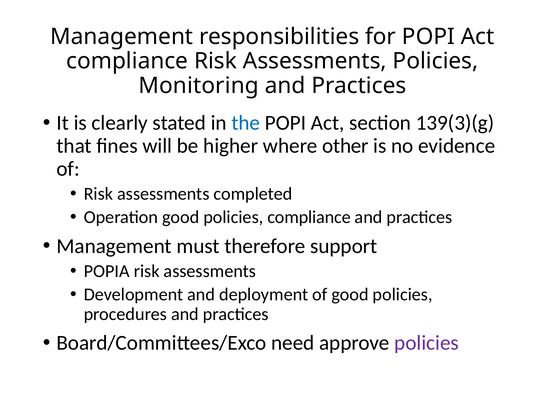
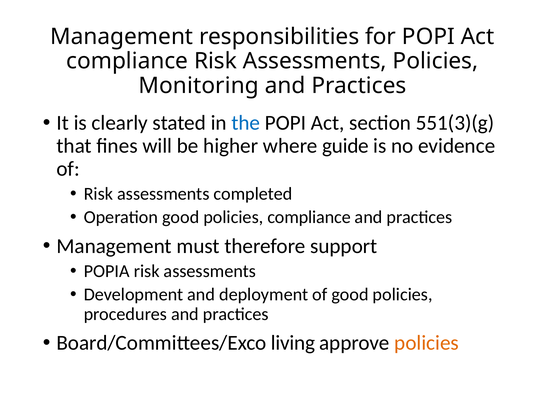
139(3)(g: 139(3)(g -> 551(3)(g
other: other -> guide
need: need -> living
policies at (427, 343) colour: purple -> orange
